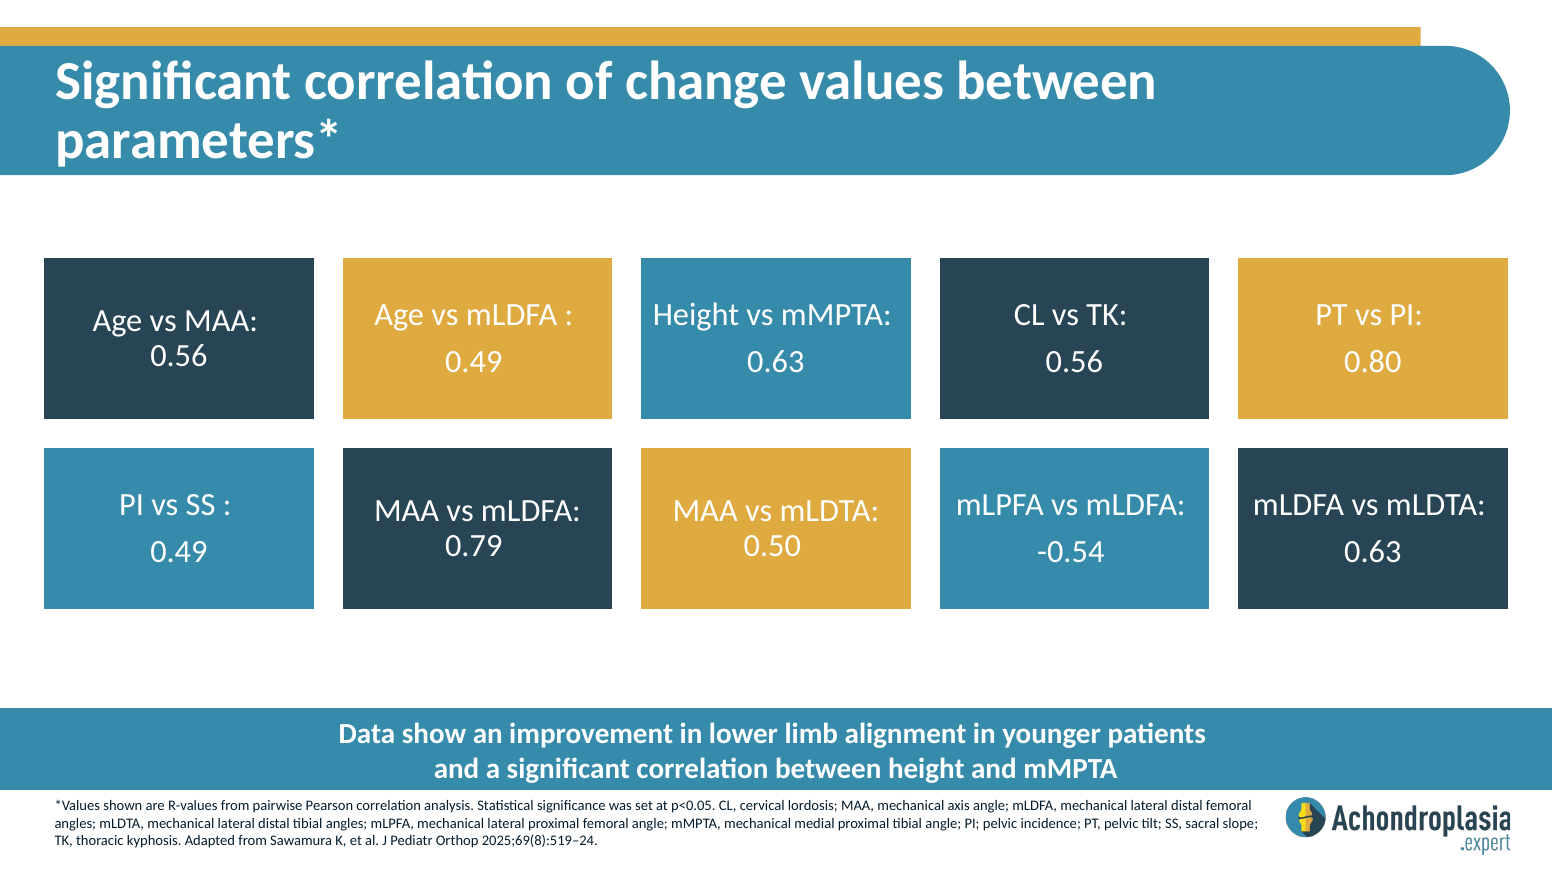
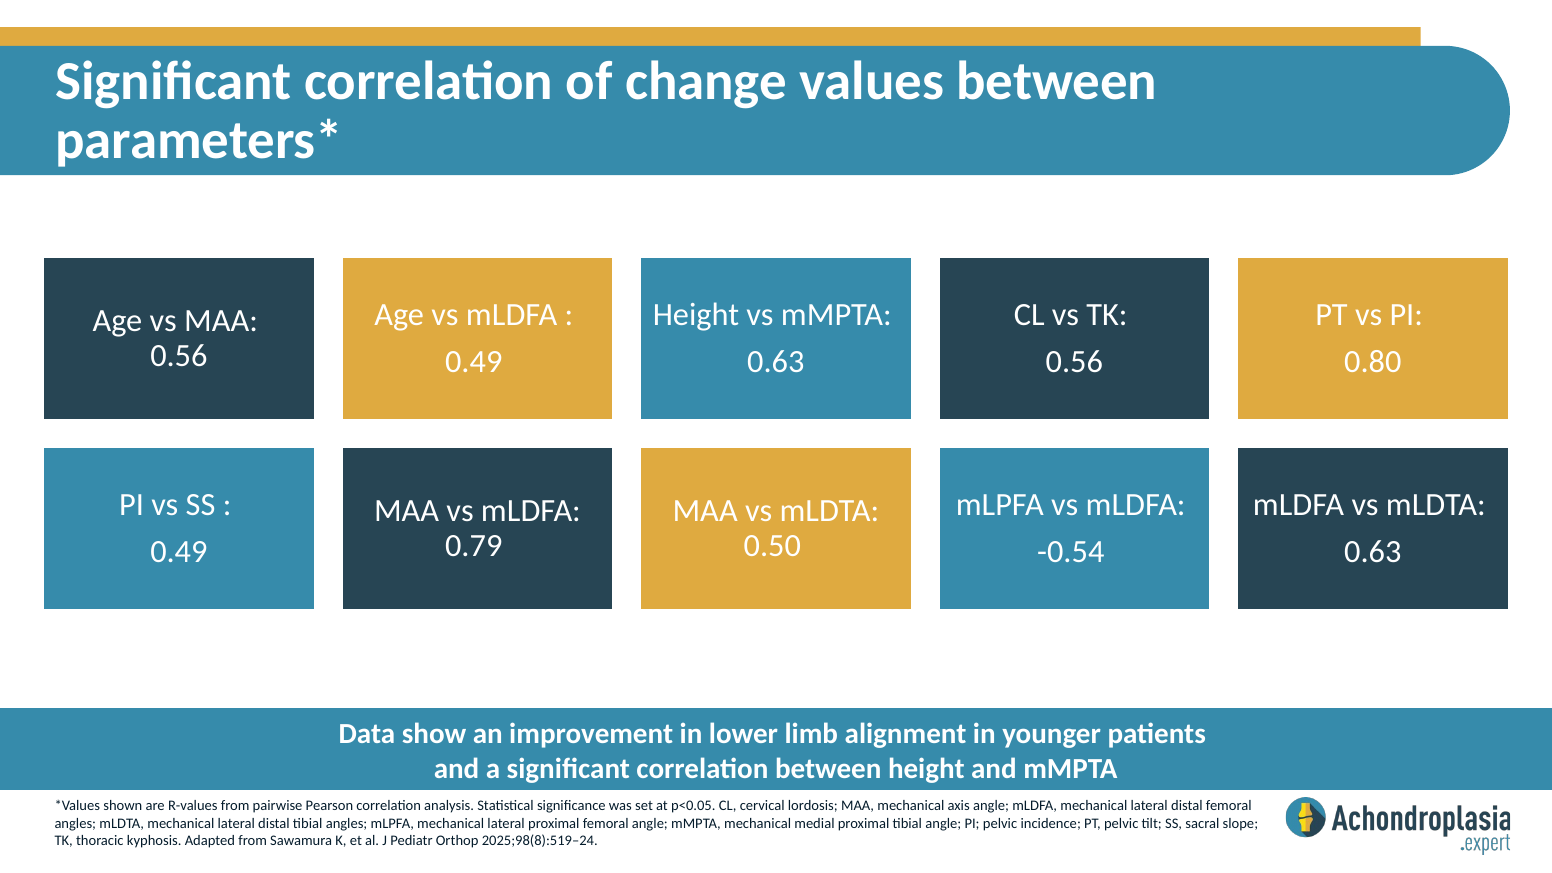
2025;69(8):519–24: 2025;69(8):519–24 -> 2025;98(8):519–24
